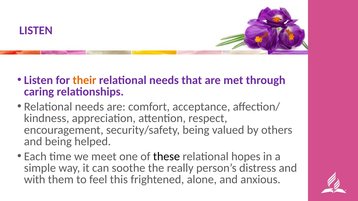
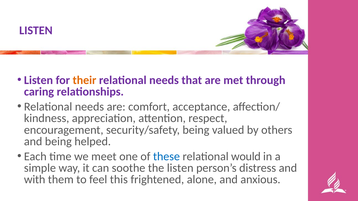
these colour: black -> blue
hopes: hopes -> would
the really: really -> listen
